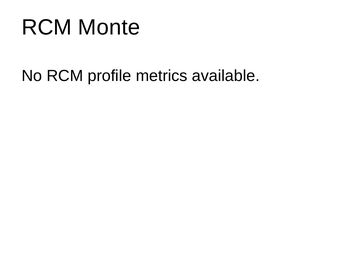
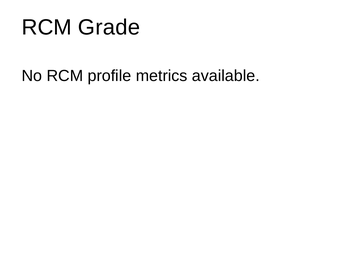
Monte: Monte -> Grade
